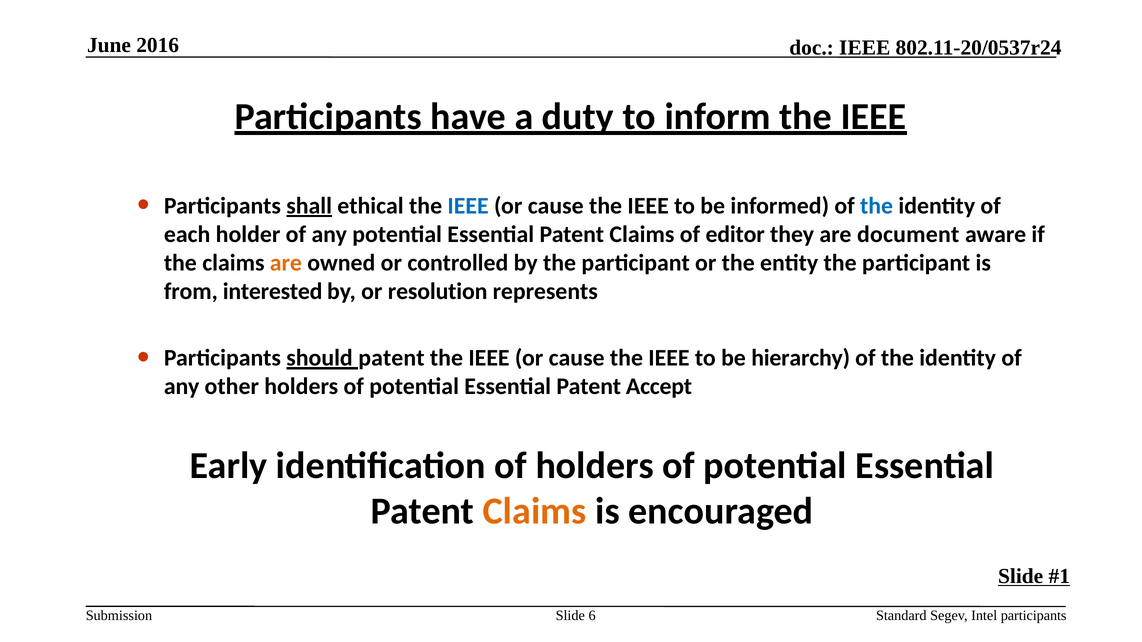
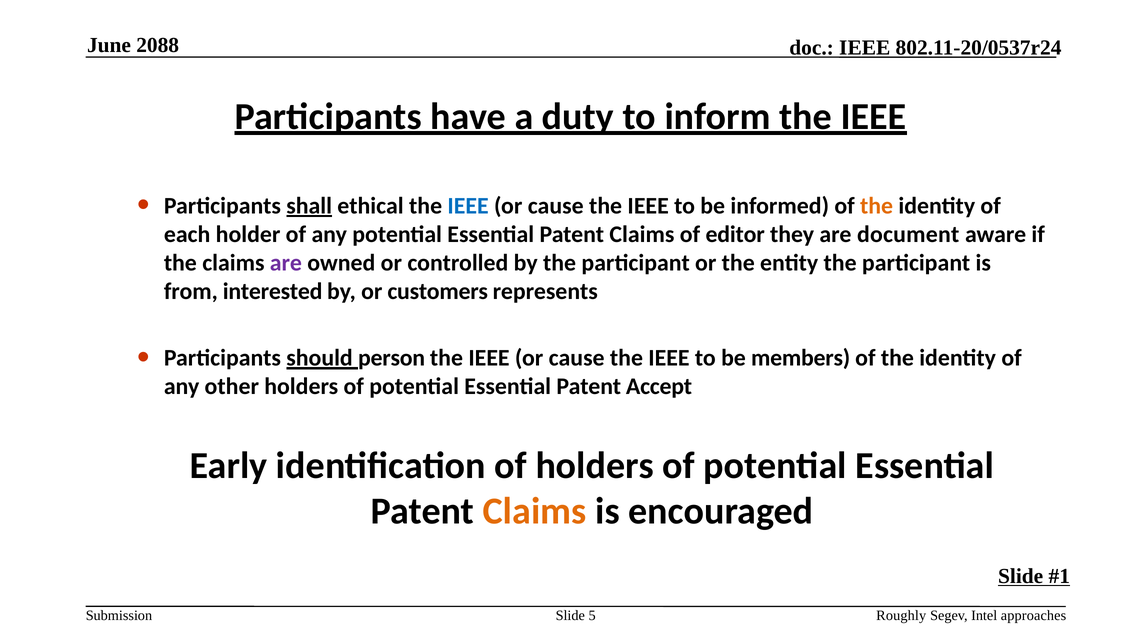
2016: 2016 -> 2088
the at (877, 206) colour: blue -> orange
are at (286, 263) colour: orange -> purple
resolution: resolution -> customers
should patent: patent -> person
hierarchy: hierarchy -> members
6: 6 -> 5
Standard: Standard -> Roughly
Intel participants: participants -> approaches
